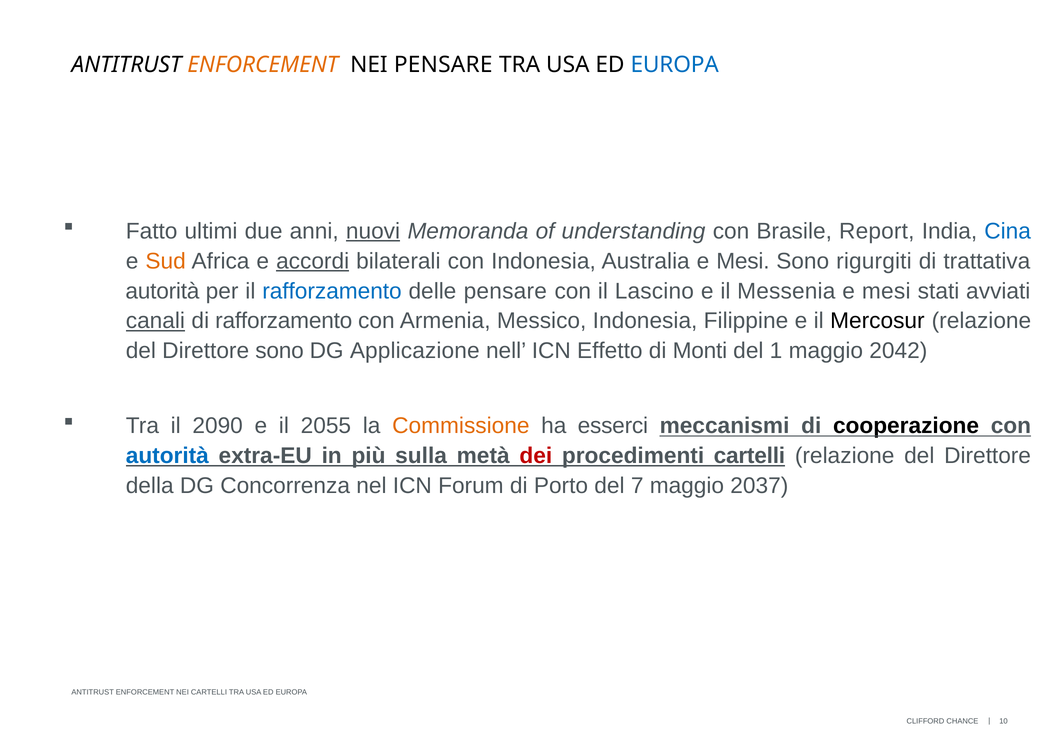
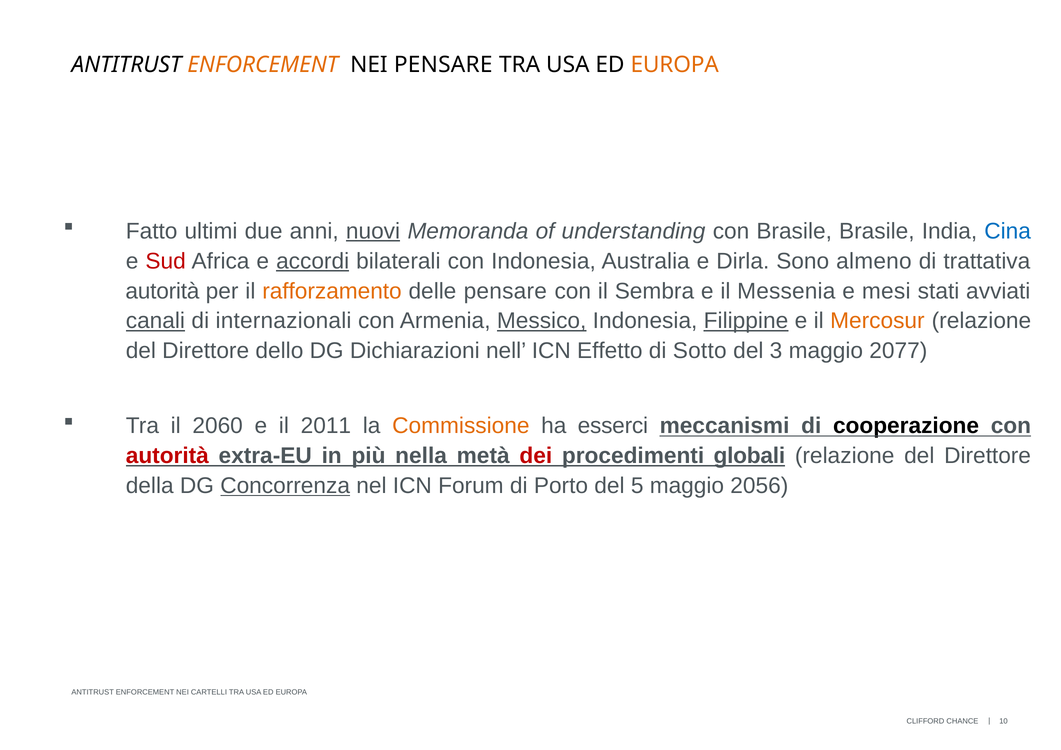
EUROPA at (675, 65) colour: blue -> orange
Brasile Report: Report -> Brasile
Sud colour: orange -> red
Australia e Mesi: Mesi -> Dirla
rigurgiti: rigurgiti -> almeno
rafforzamento at (332, 291) colour: blue -> orange
Lascino: Lascino -> Sembra
di rafforzamento: rafforzamento -> internazionali
Messico underline: none -> present
Filippine underline: none -> present
Mercosur colour: black -> orange
Direttore sono: sono -> dello
Applicazione: Applicazione -> Dichiarazioni
Monti: Monti -> Sotto
1: 1 -> 3
2042: 2042 -> 2077
2090: 2090 -> 2060
2055: 2055 -> 2011
autorità at (167, 456) colour: blue -> red
sulla: sulla -> nella
procedimenti cartelli: cartelli -> globali
Concorrenza underline: none -> present
7: 7 -> 5
2037: 2037 -> 2056
